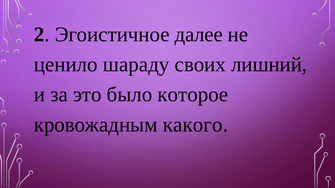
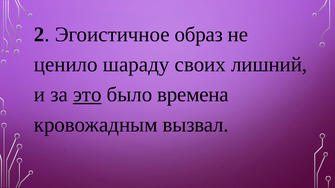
далее: далее -> образ
это underline: none -> present
которое: которое -> времена
какого: какого -> вызвал
